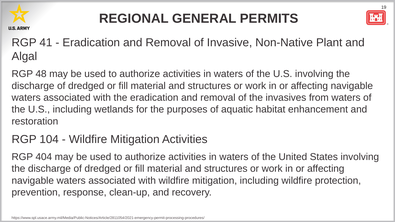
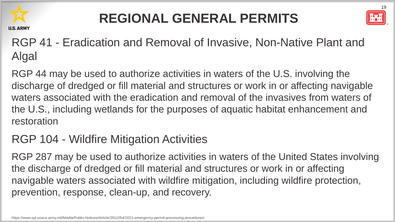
48: 48 -> 44
404: 404 -> 287
